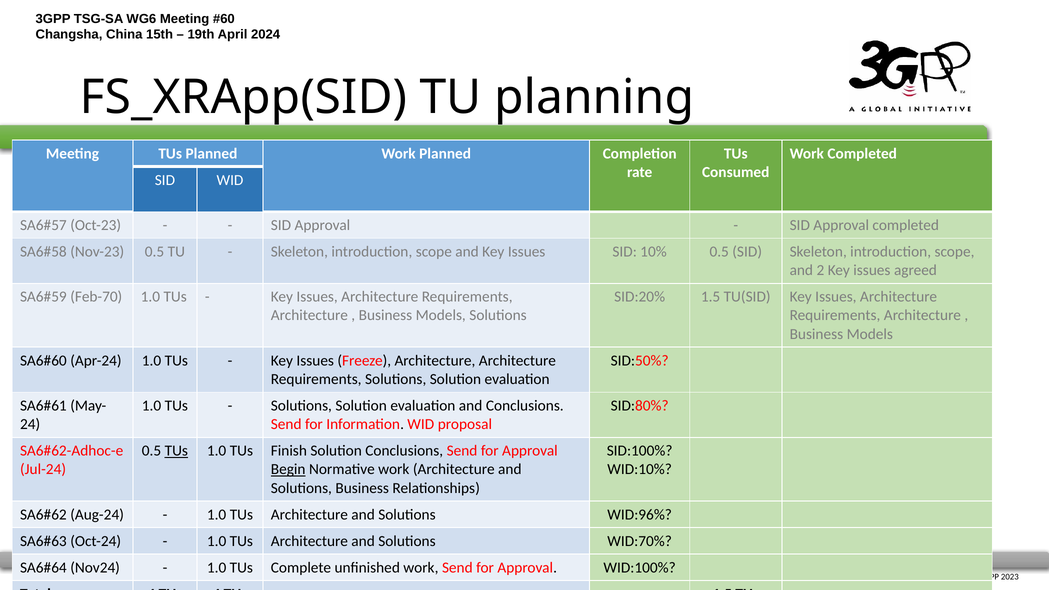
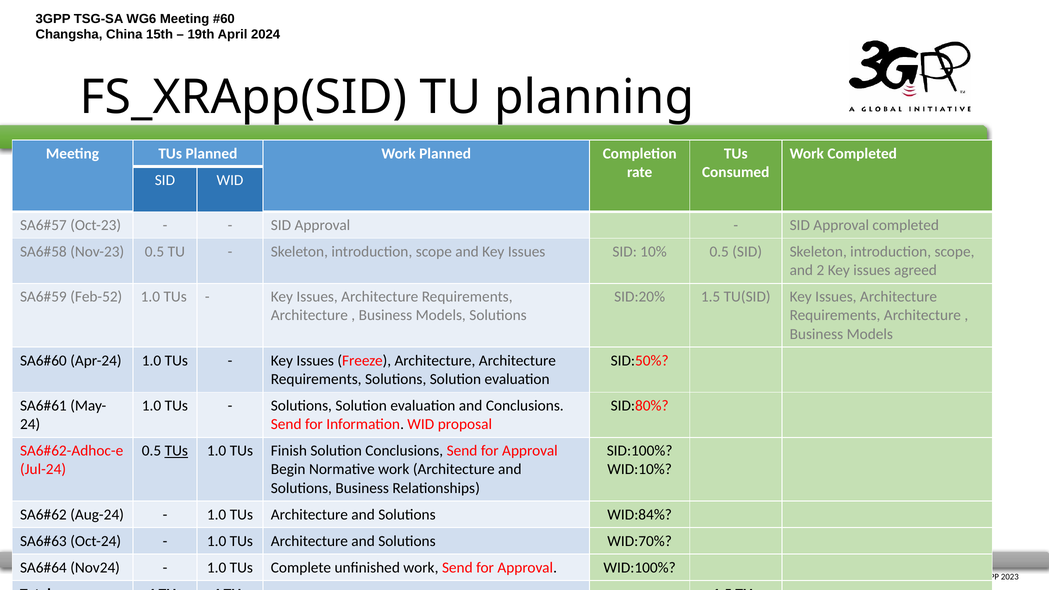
Feb-70: Feb-70 -> Feb-52
Begin underline: present -> none
WID:96%: WID:96% -> WID:84%
